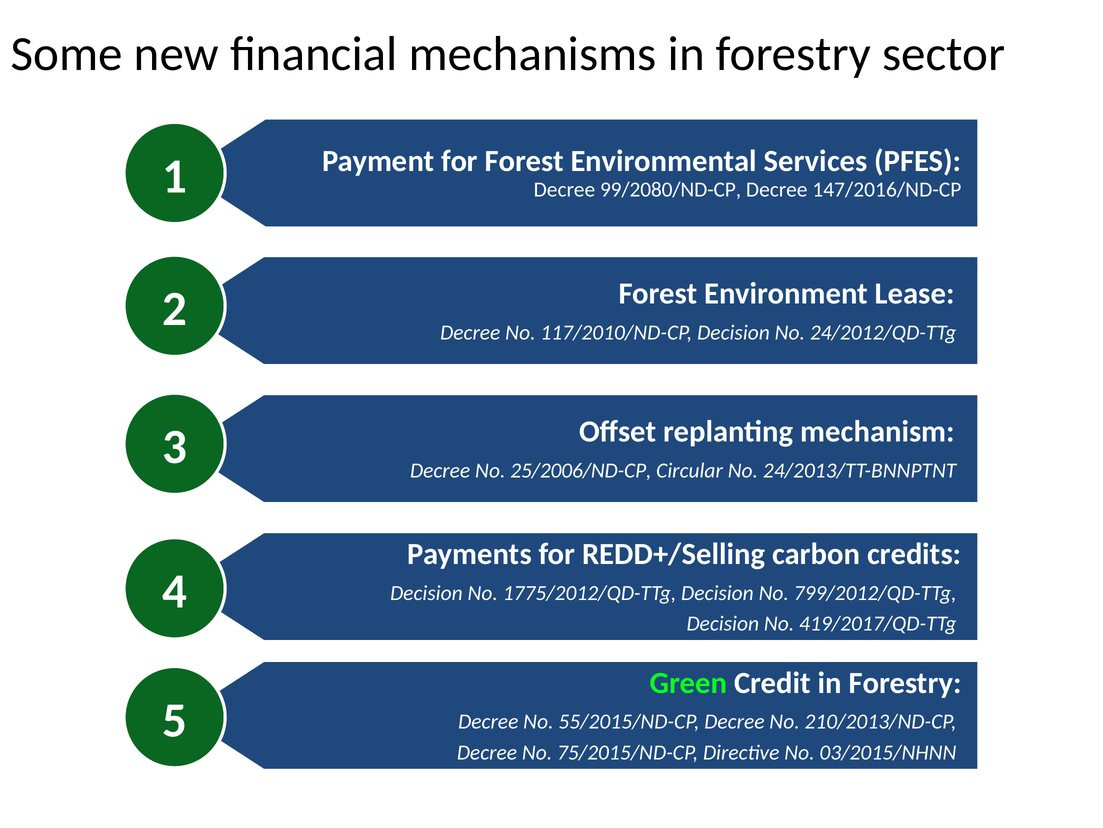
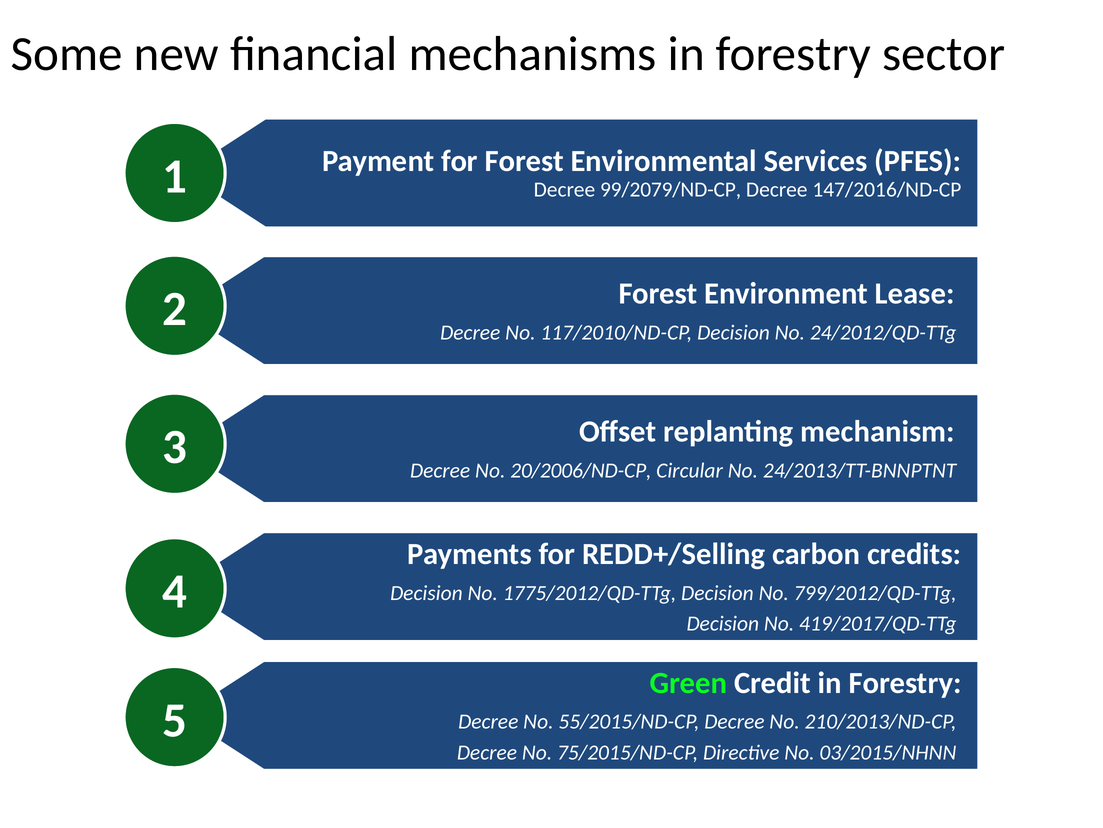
99/2080/ND-CP: 99/2080/ND-CP -> 99/2079/ND-CP
25/2006/ND-CP: 25/2006/ND-CP -> 20/2006/ND-CP
